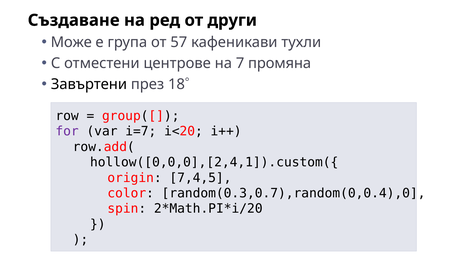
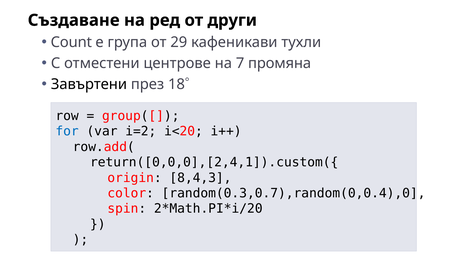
Може: Може -> Count
57: 57 -> 29
for colour: purple -> blue
i=7: i=7 -> i=2
hollow([0,0,0],[2,4,1]).custom({: hollow([0,0,0],[2,4,1]).custom({ -> return([0,0,0],[2,4,1]).custom({
7,4,5: 7,4,5 -> 8,4,3
